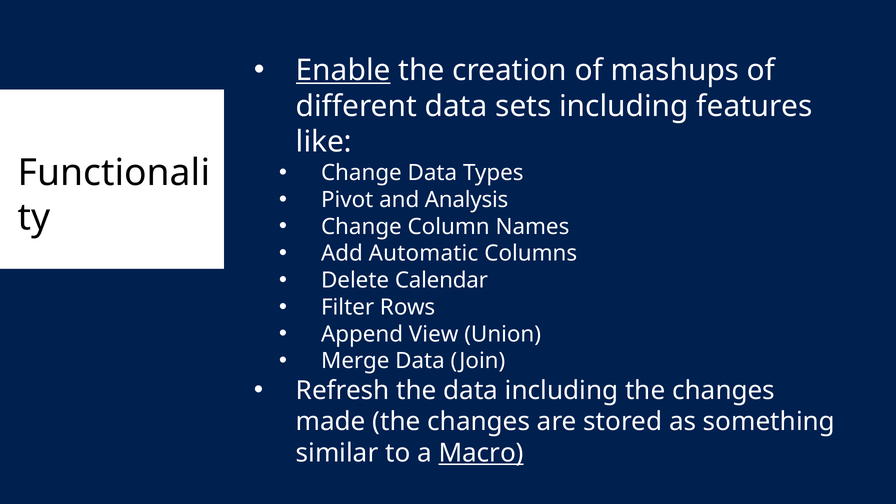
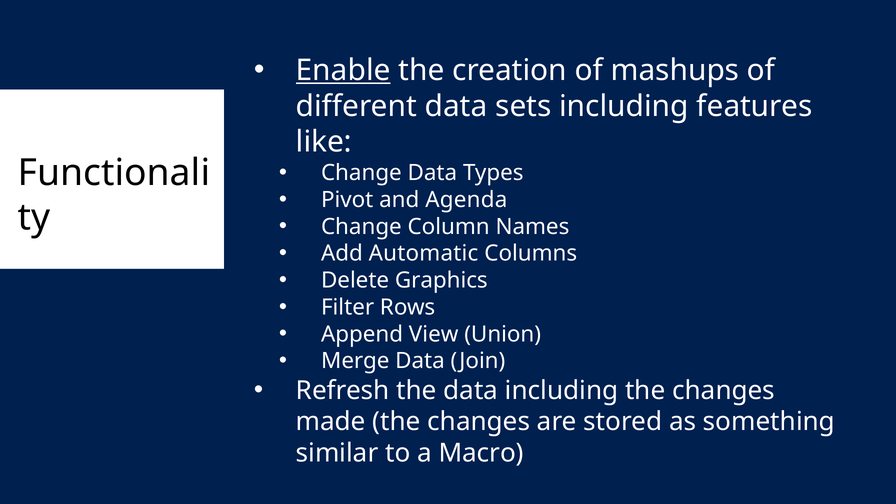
Analysis: Analysis -> Agenda
Calendar: Calendar -> Graphics
Macro underline: present -> none
